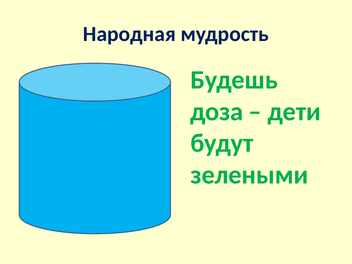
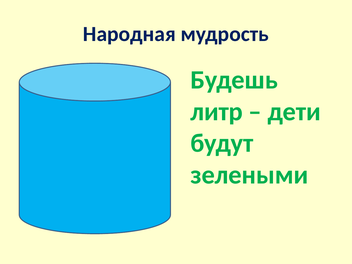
доза: доза -> литр
